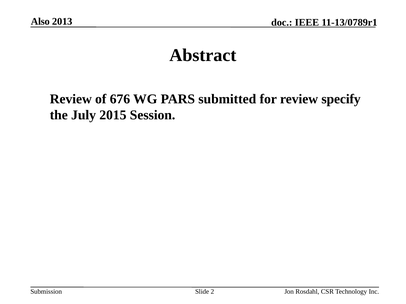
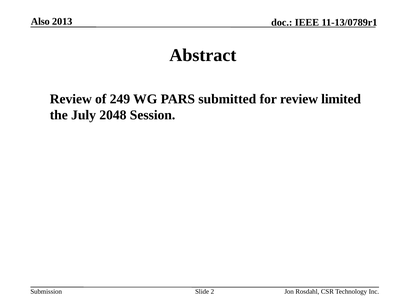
676: 676 -> 249
specify: specify -> limited
2015: 2015 -> 2048
